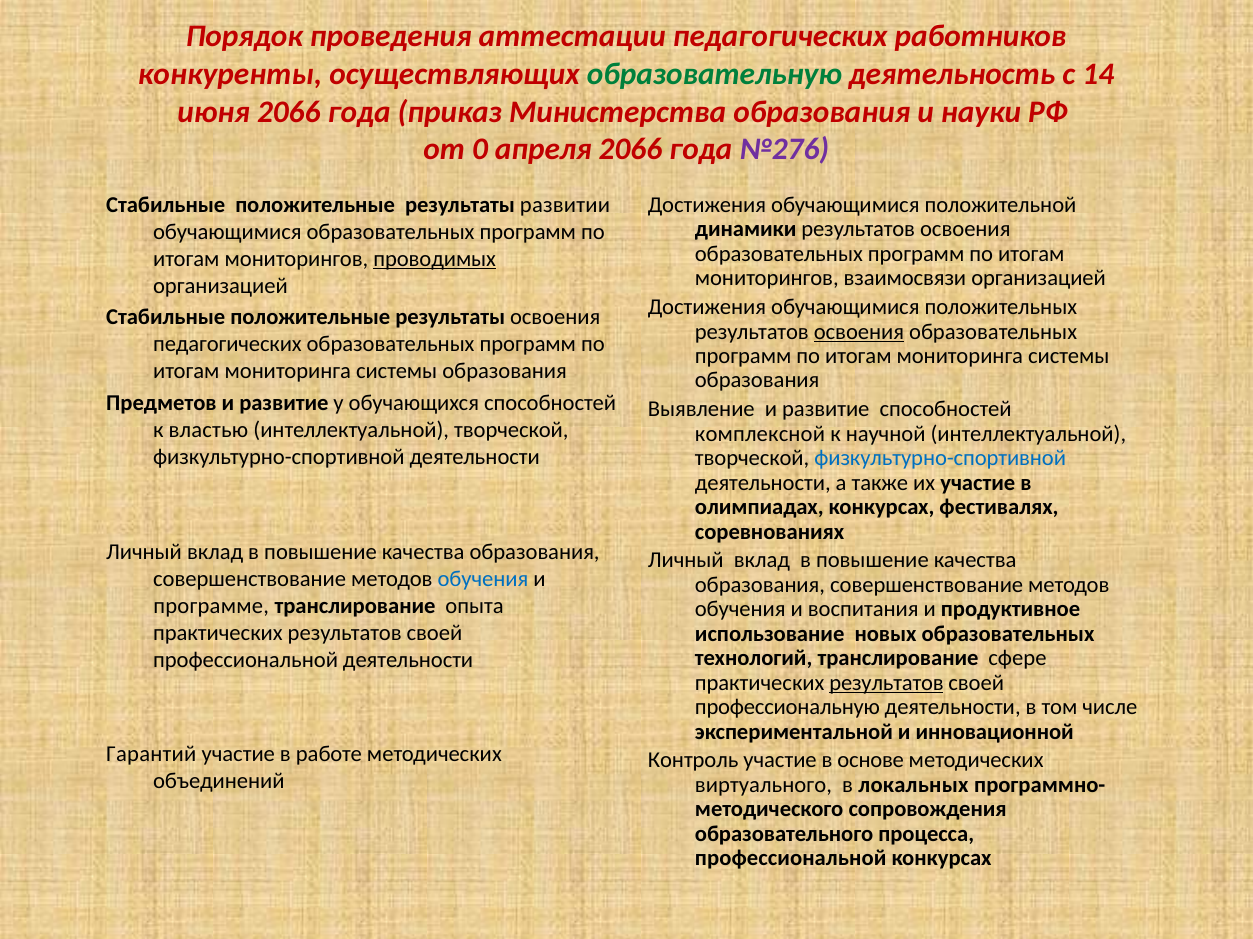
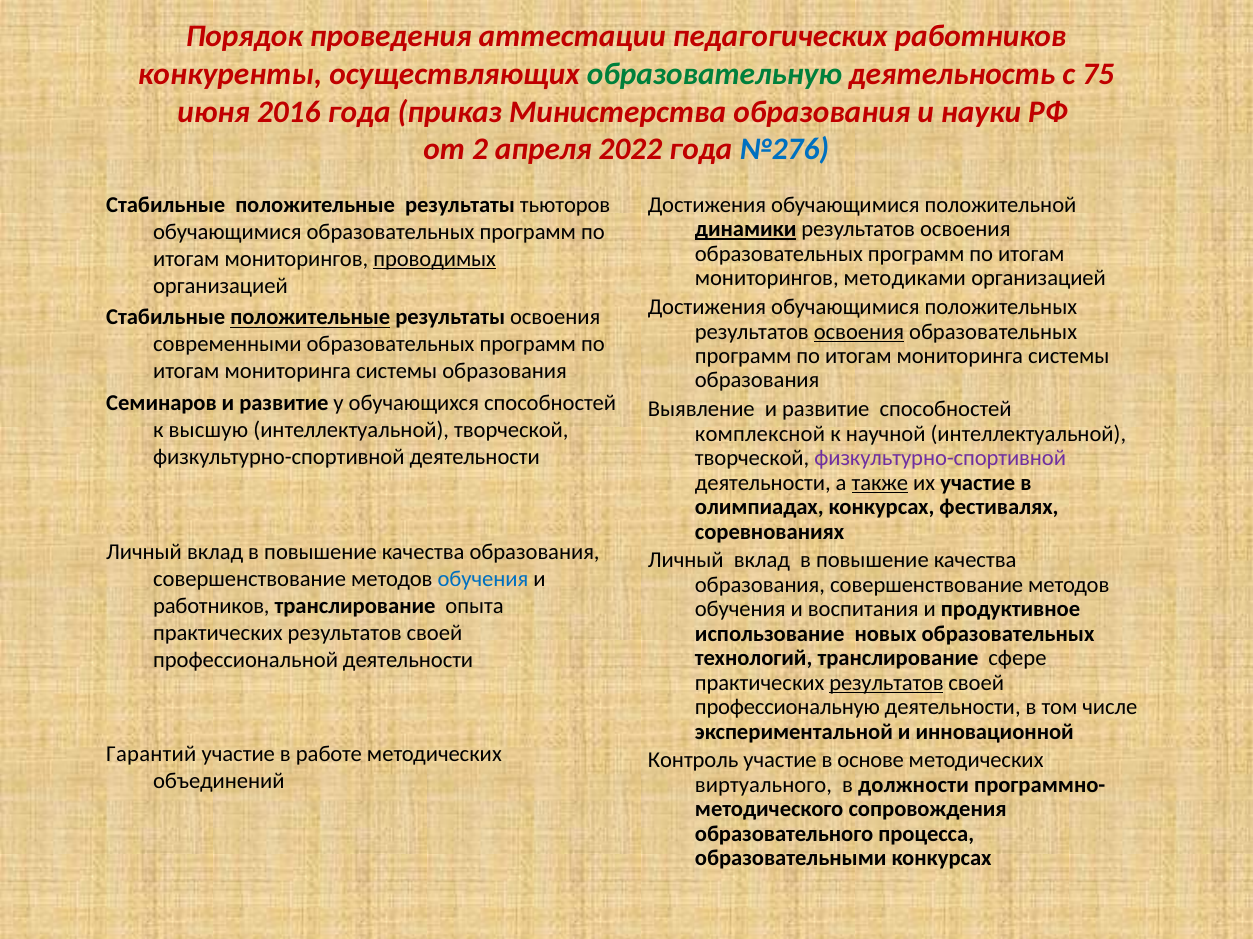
14: 14 -> 75
июня 2066: 2066 -> 2016
0: 0 -> 2
апреля 2066: 2066 -> 2022
№276 colour: purple -> blue
развитии: развитии -> тьюторов
динамики underline: none -> present
взаимосвязи: взаимосвязи -> методиками
положительные at (310, 318) underline: none -> present
педагогических at (227, 345): педагогических -> современными
Предметов: Предметов -> Семинаров
властью: властью -> высшую
физкультурно-спортивной at (940, 459) colour: blue -> purple
также underline: none -> present
программе at (211, 606): программе -> работников
локальных: локальных -> должности
профессиональной at (791, 859): профессиональной -> образовательными
